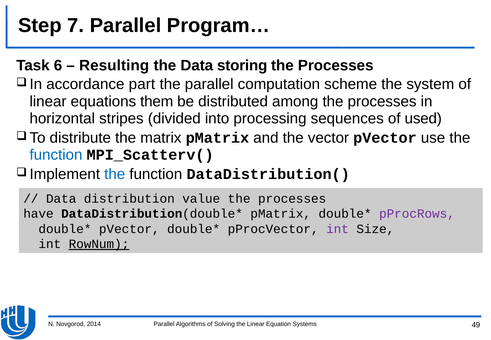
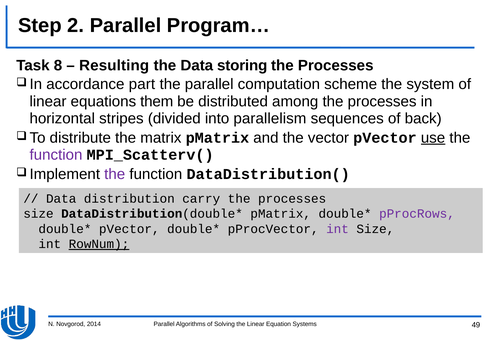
7: 7 -> 2
6: 6 -> 8
processing: processing -> parallelism
used: used -> back
use underline: none -> present
function at (56, 155) colour: blue -> purple
the at (115, 174) colour: blue -> purple
value: value -> carry
have at (38, 214): have -> size
